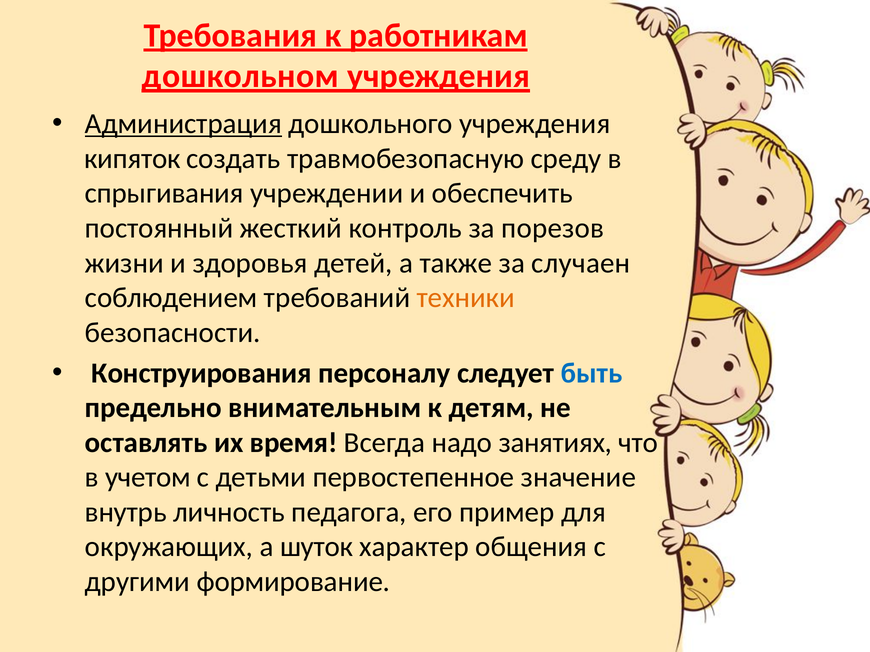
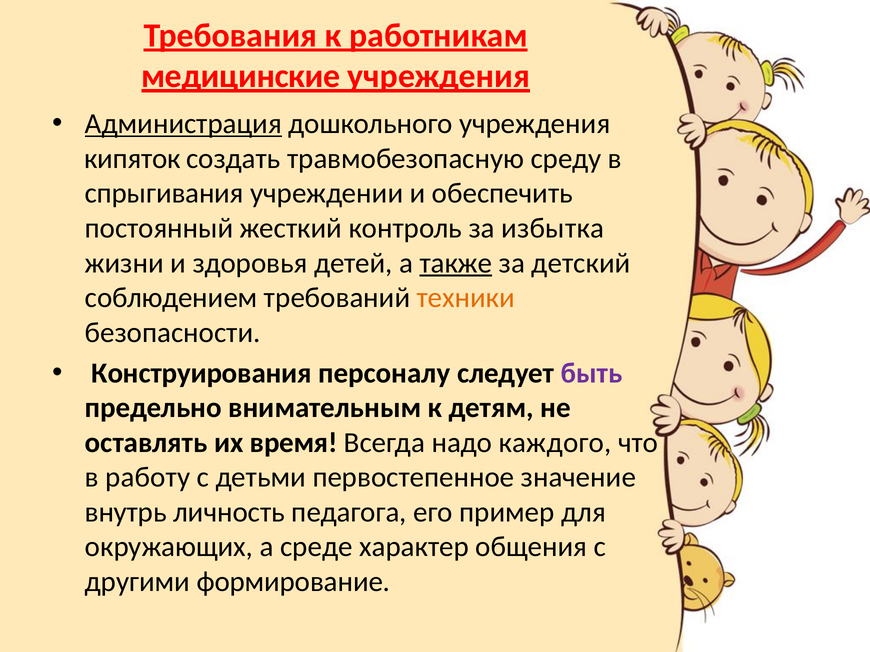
дошкольном: дошкольном -> медицинские
порезов: порезов -> избытка
также underline: none -> present
случаен: случаен -> детский
быть colour: blue -> purple
занятиях: занятиях -> каждого
учетом: учетом -> работу
шуток: шуток -> среде
